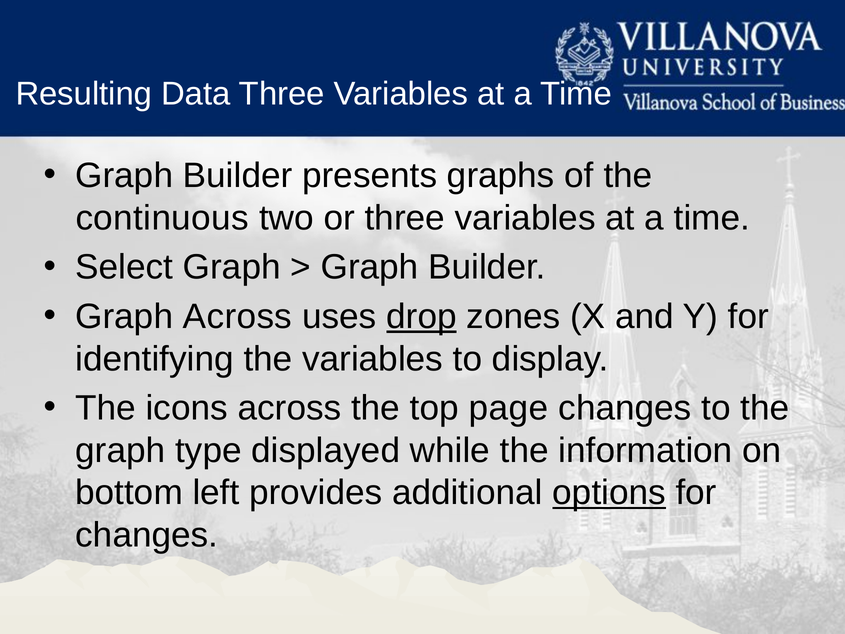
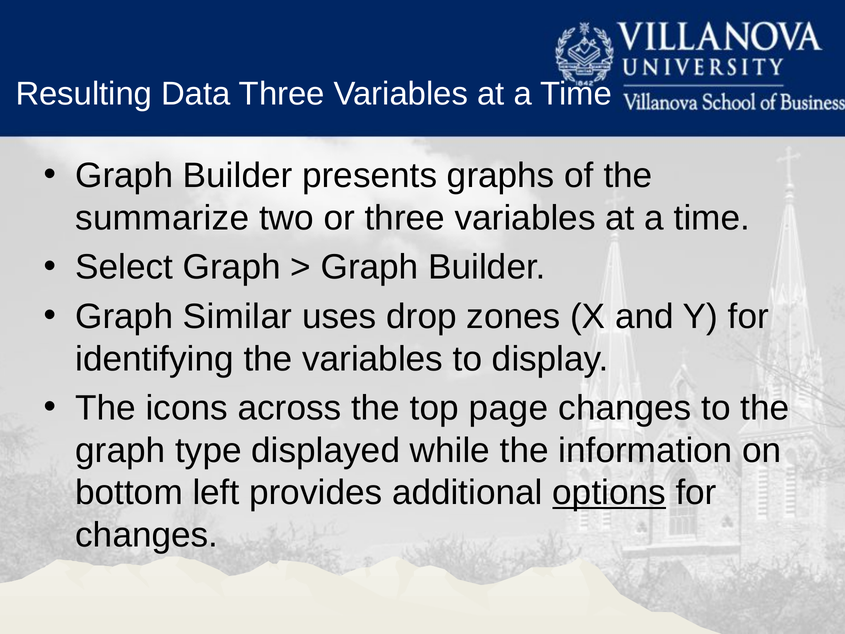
continuous: continuous -> summarize
Graph Across: Across -> Similar
drop underline: present -> none
